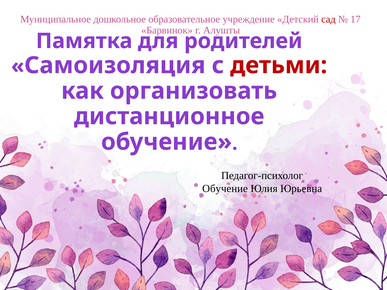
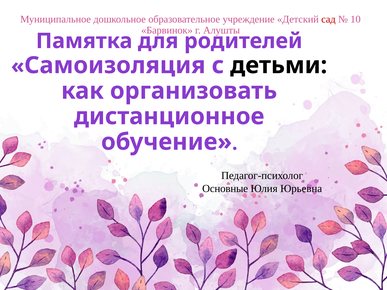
17: 17 -> 10
детьми colour: red -> black
Обучение at (225, 189): Обучение -> Основные
